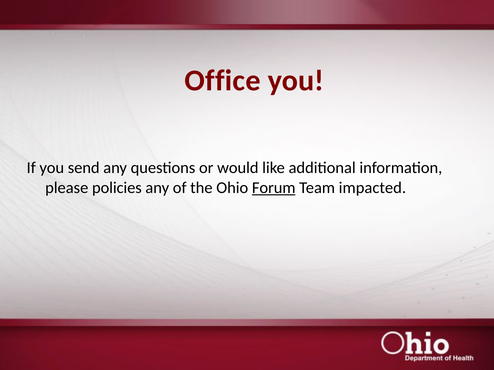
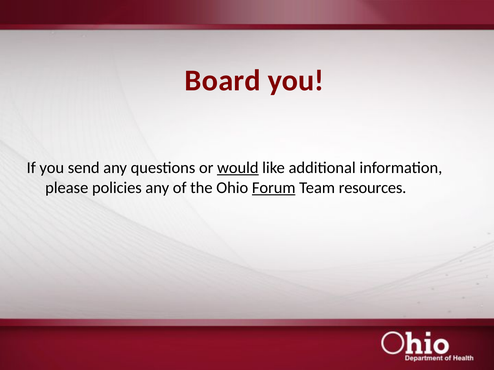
Office: Office -> Board
would underline: none -> present
impacted: impacted -> resources
